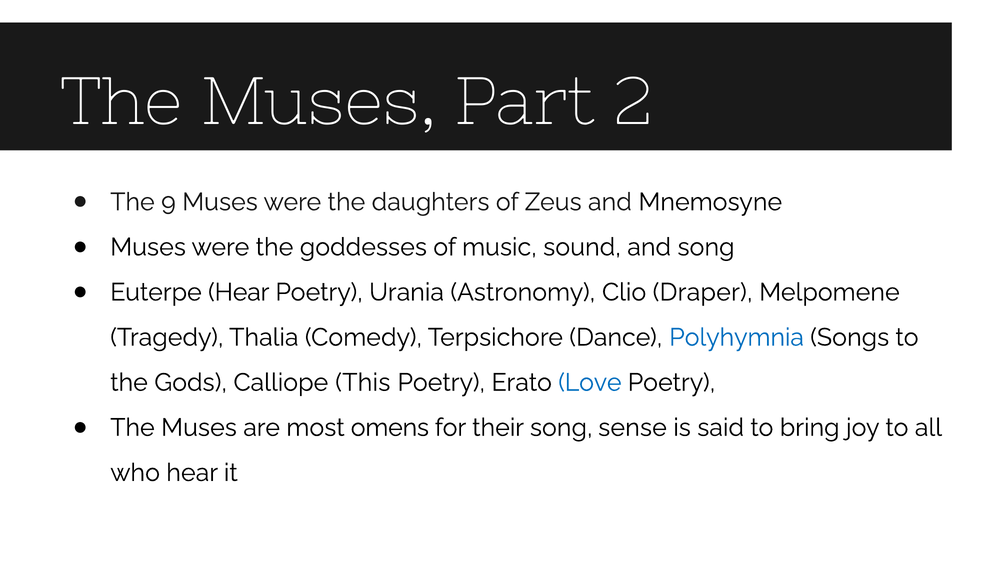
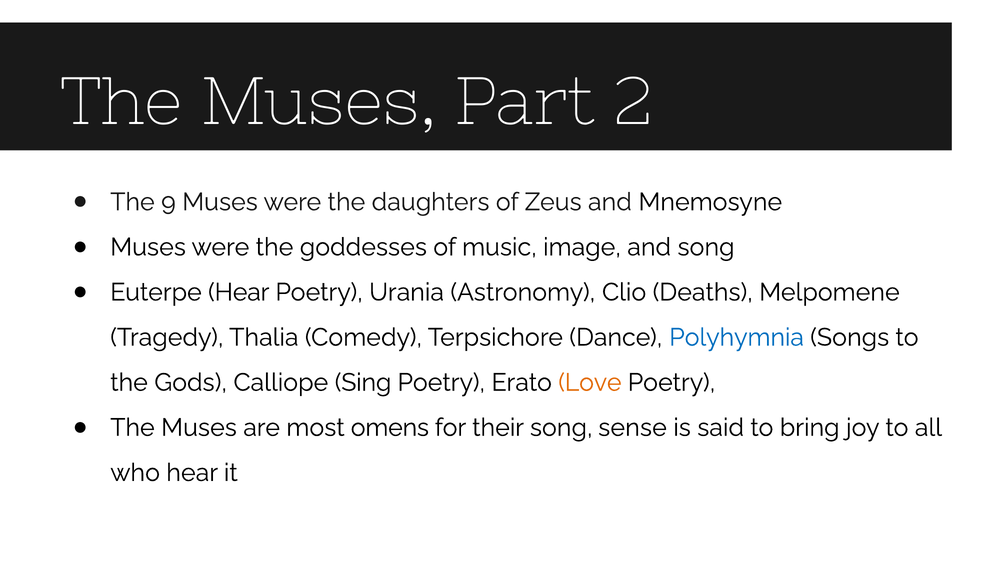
sound: sound -> image
Draper: Draper -> Deaths
This: This -> Sing
Love colour: blue -> orange
